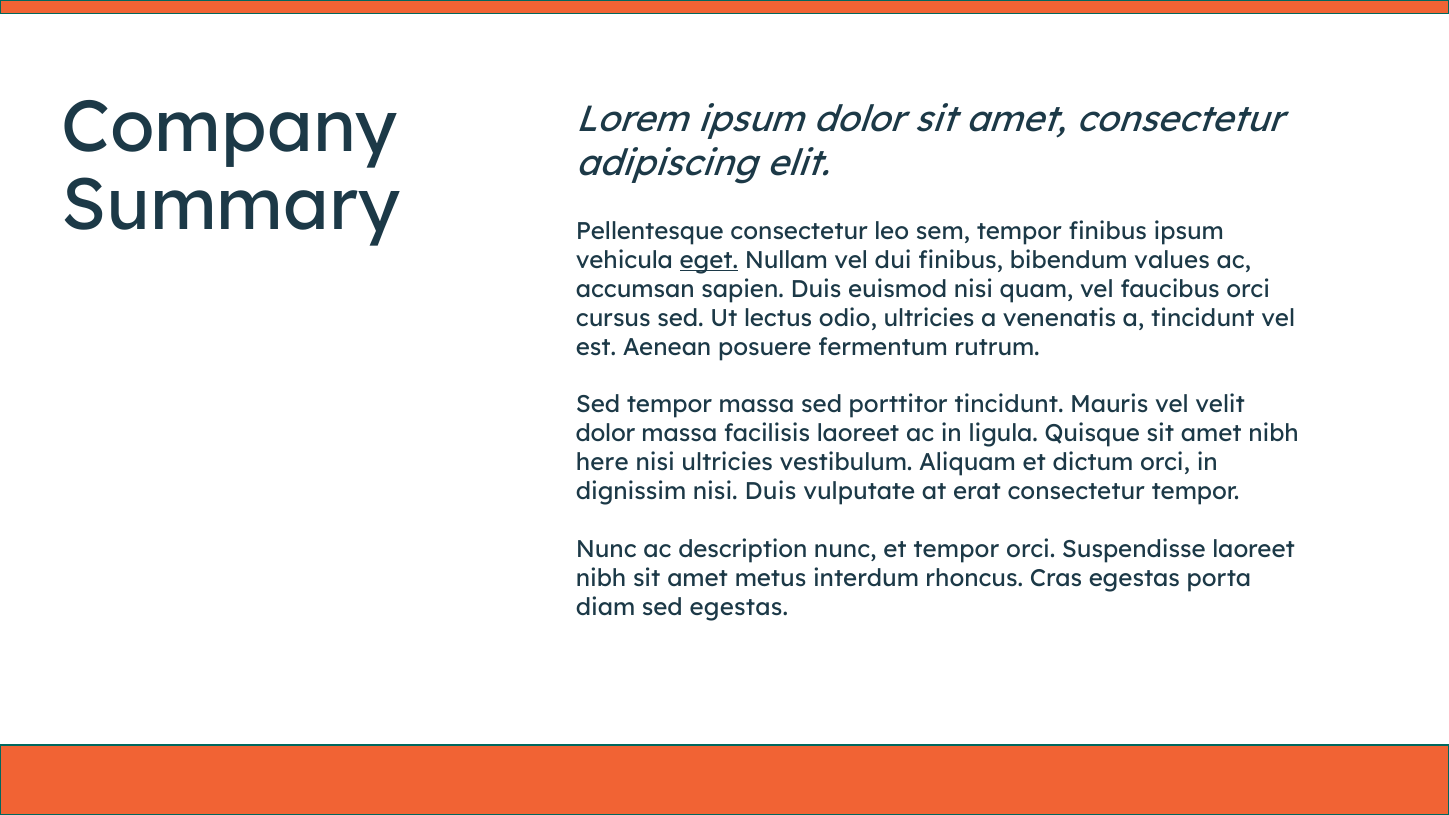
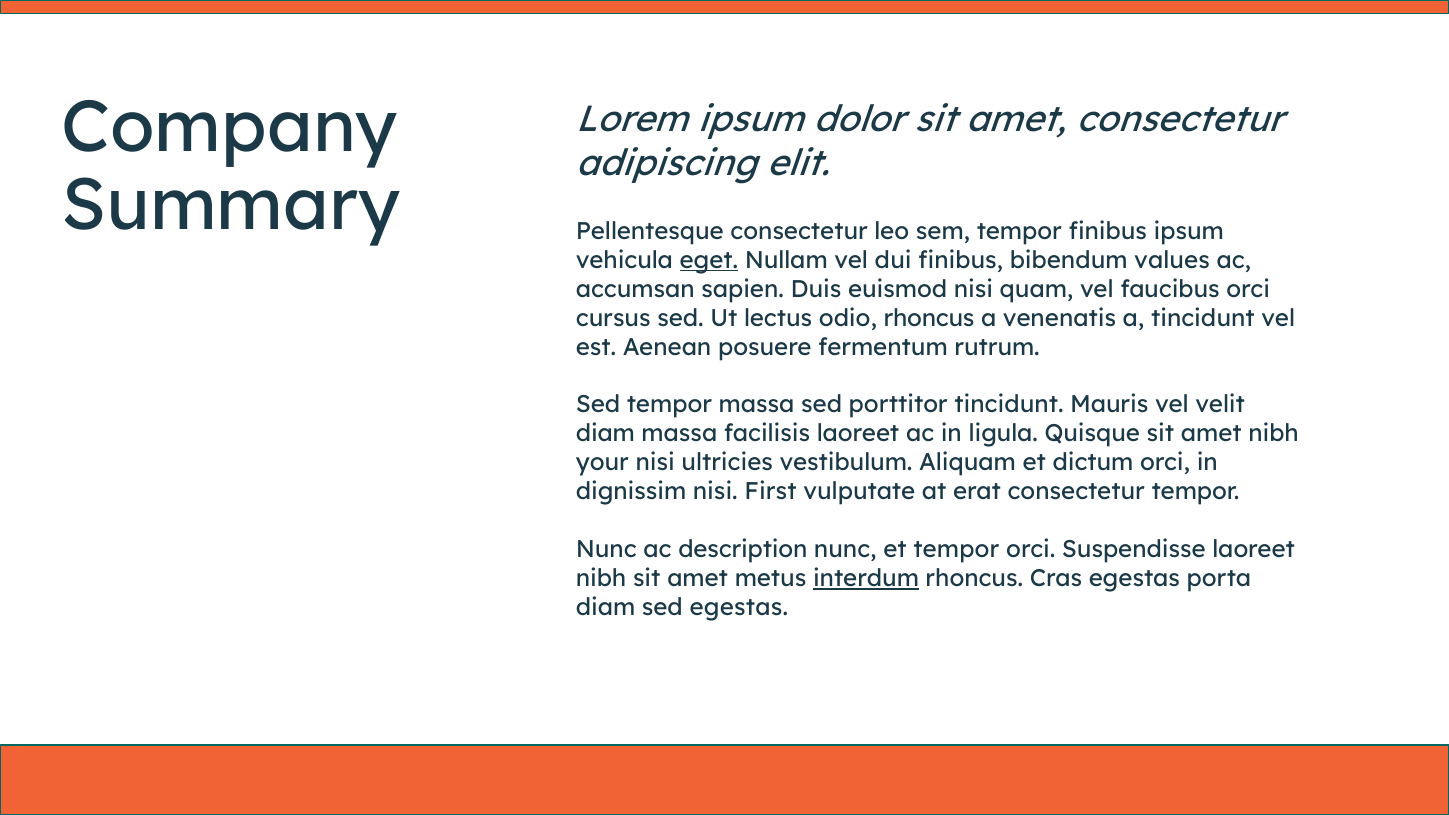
odio ultricies: ultricies -> rhoncus
dolor at (605, 434): dolor -> diam
here: here -> your
nisi Duis: Duis -> First
interdum underline: none -> present
